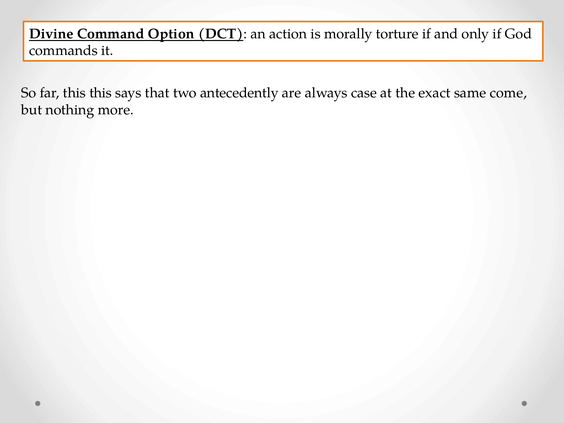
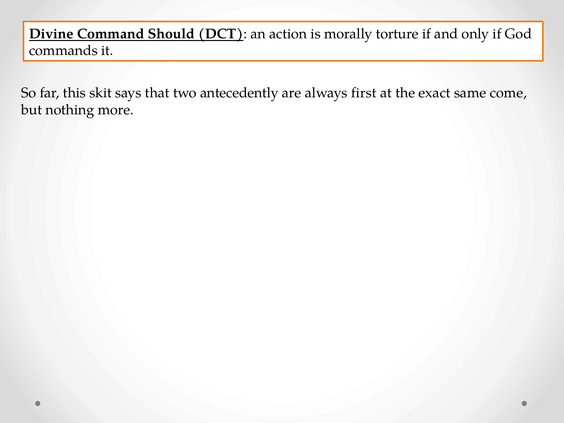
Option: Option -> Should
this this: this -> skit
case: case -> first
